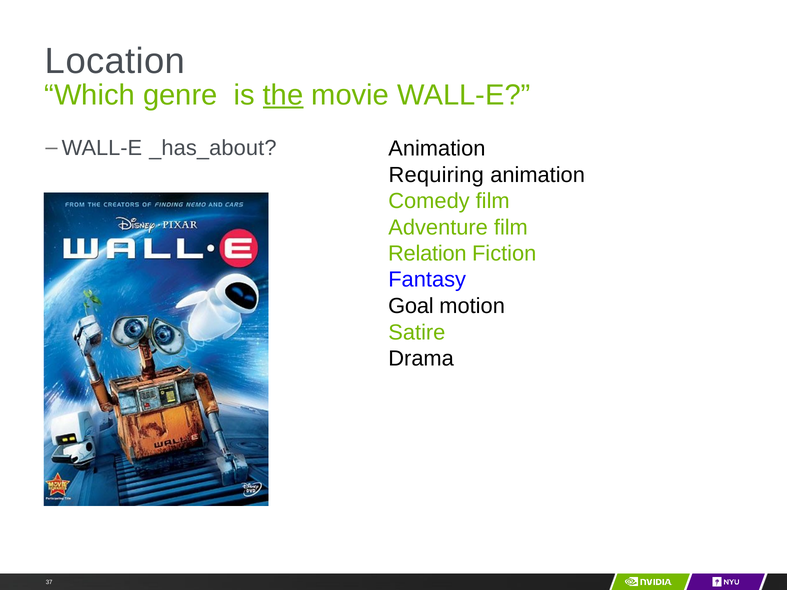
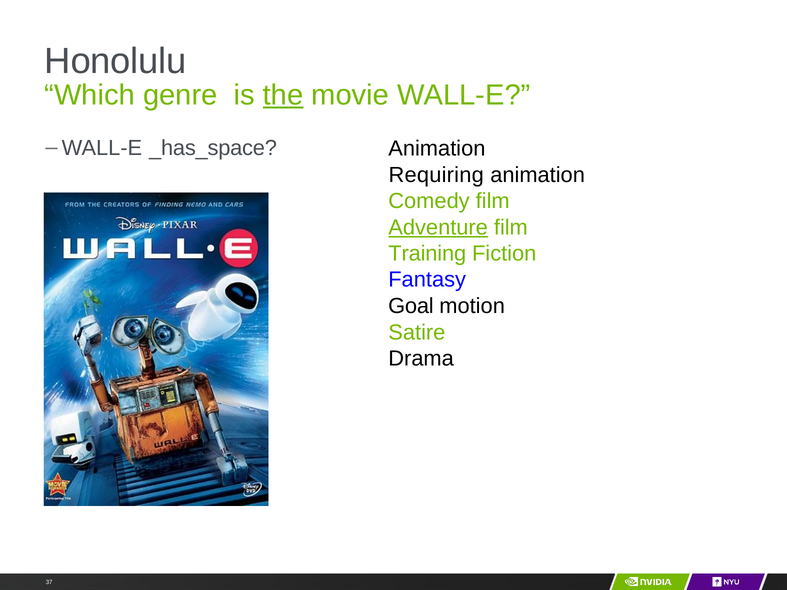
Location: Location -> Honolulu
_has_about: _has_about -> _has_space
Adventure underline: none -> present
Relation: Relation -> Training
